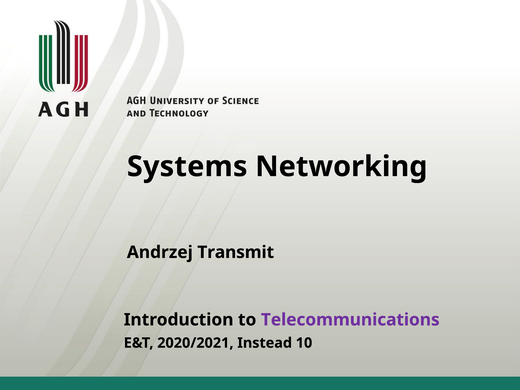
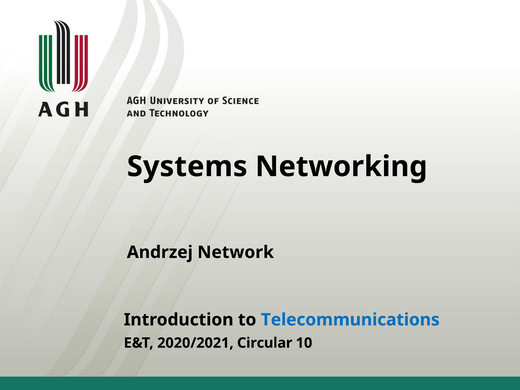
Transmit: Transmit -> Network
Telecommunications colour: purple -> blue
Instead: Instead -> Circular
